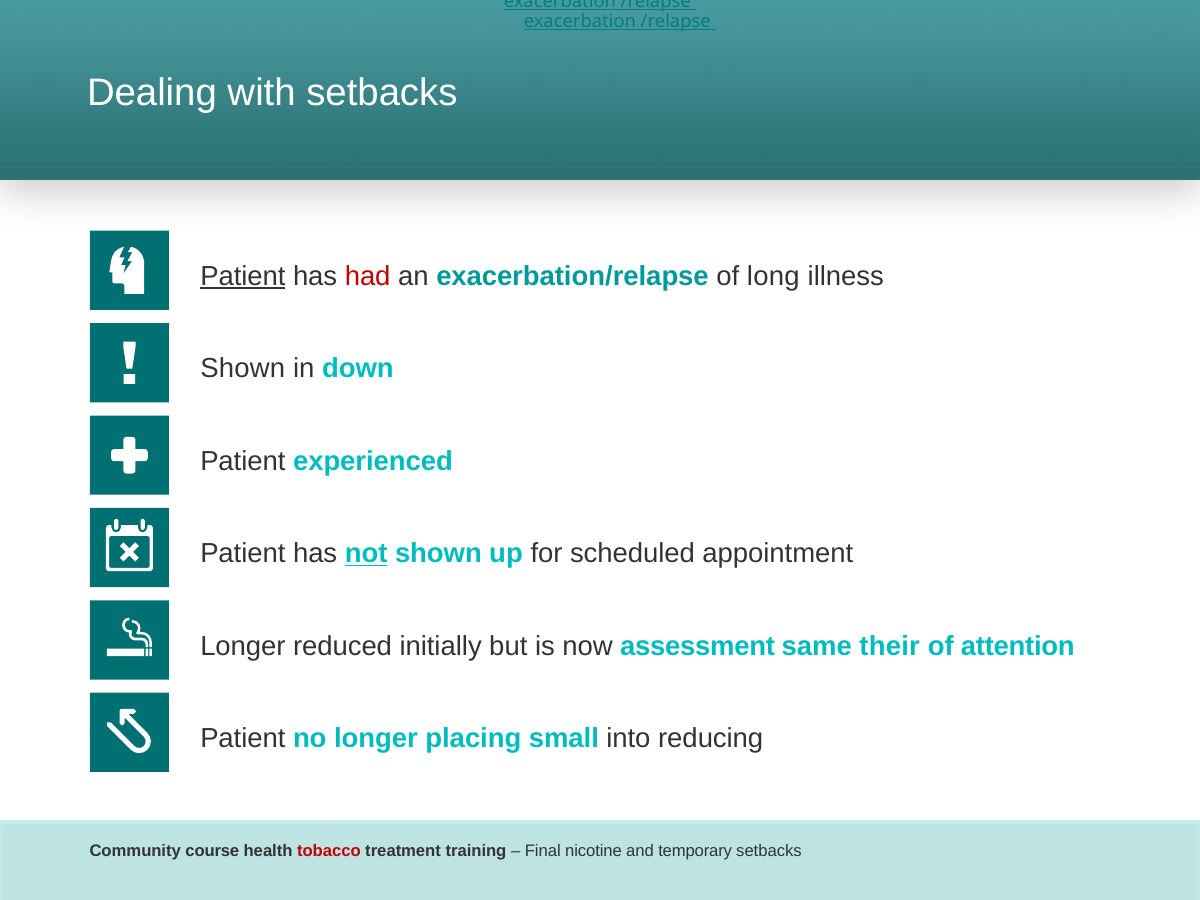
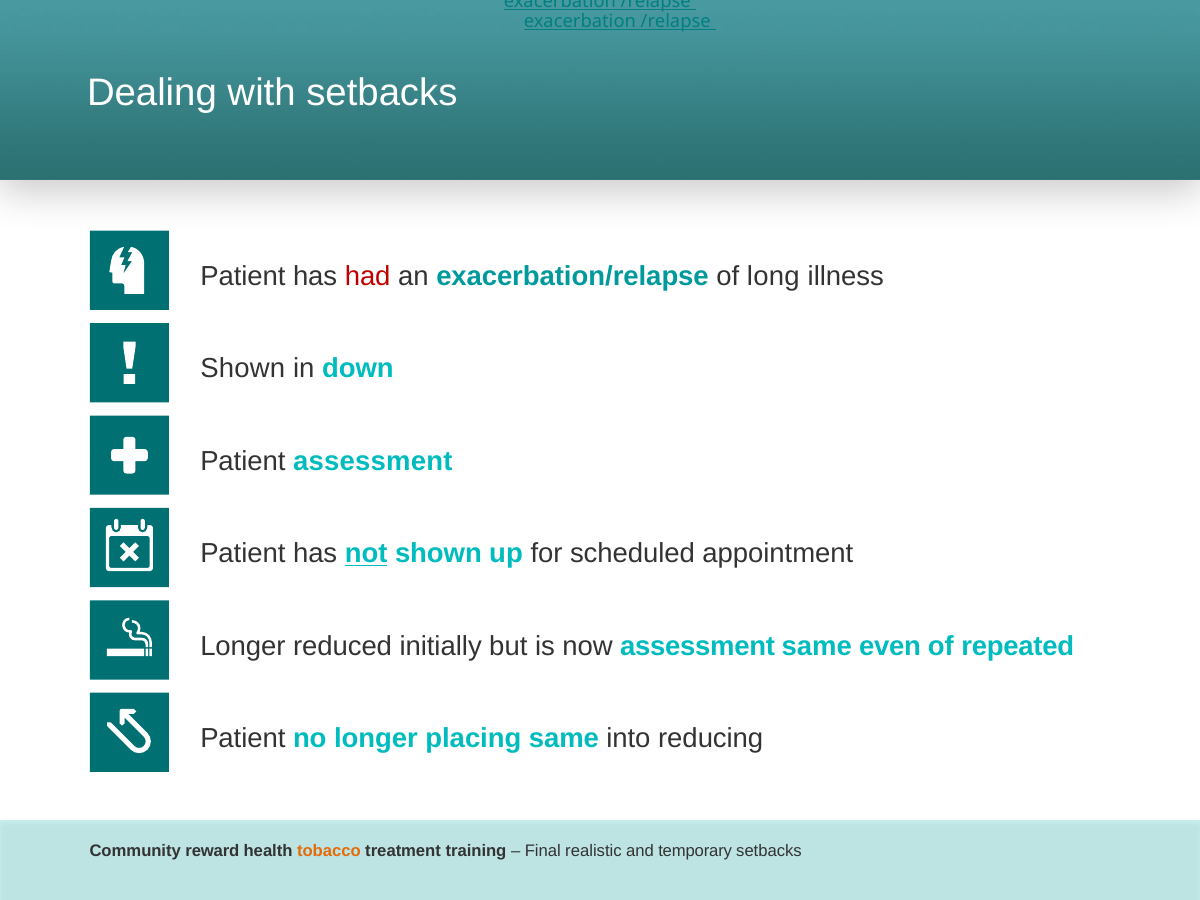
Patient at (243, 276) underline: present -> none
Patient experienced: experienced -> assessment
their: their -> even
attention: attention -> repeated
placing small: small -> same
course: course -> reward
tobacco colour: red -> orange
nicotine: nicotine -> realistic
